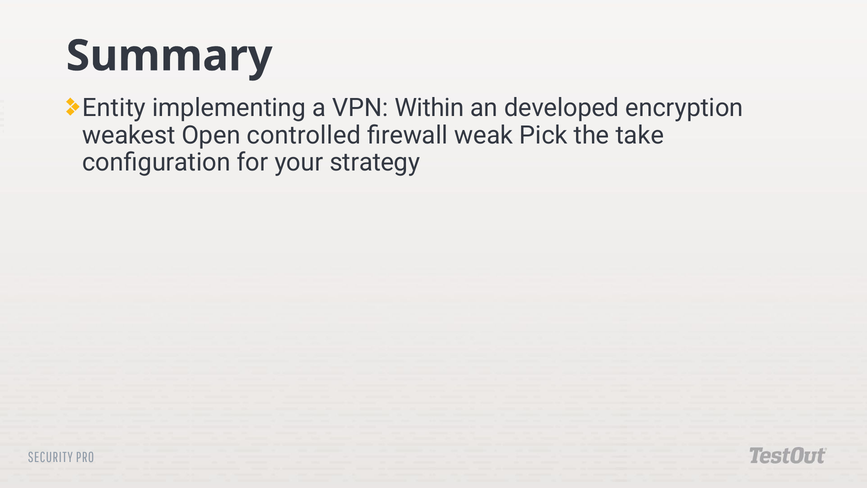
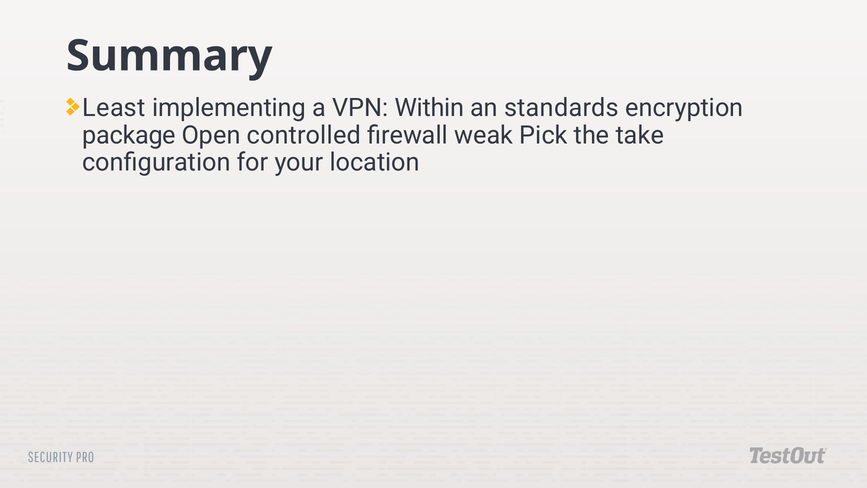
Entity: Entity -> Least
developed: developed -> standards
weakest: weakest -> package
strategy: strategy -> location
